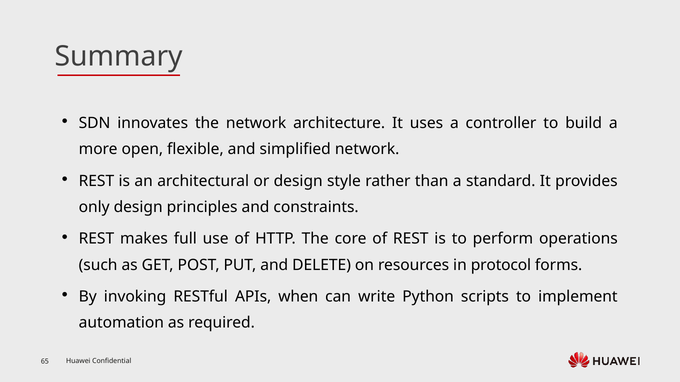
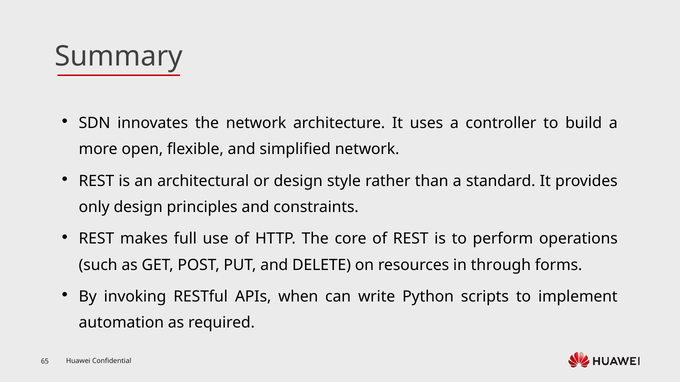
protocol: protocol -> through
